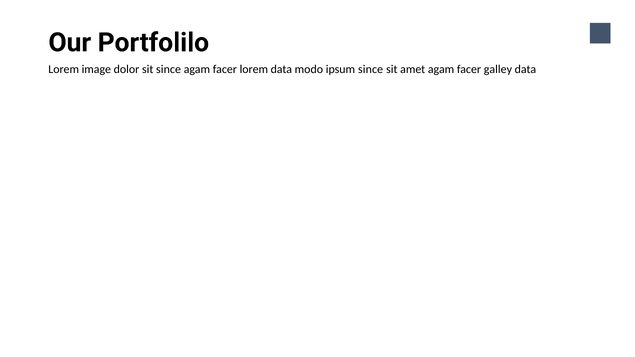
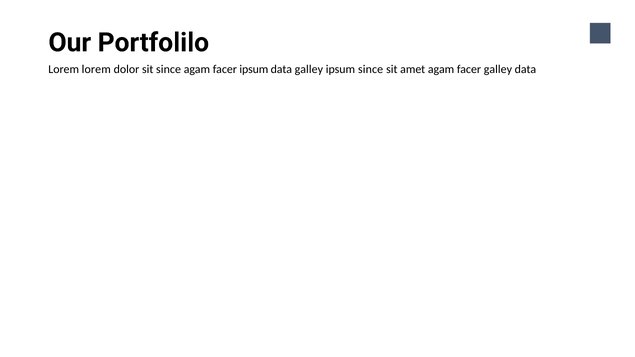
Lorem image: image -> lorem
facer lorem: lorem -> ipsum
data modo: modo -> galley
